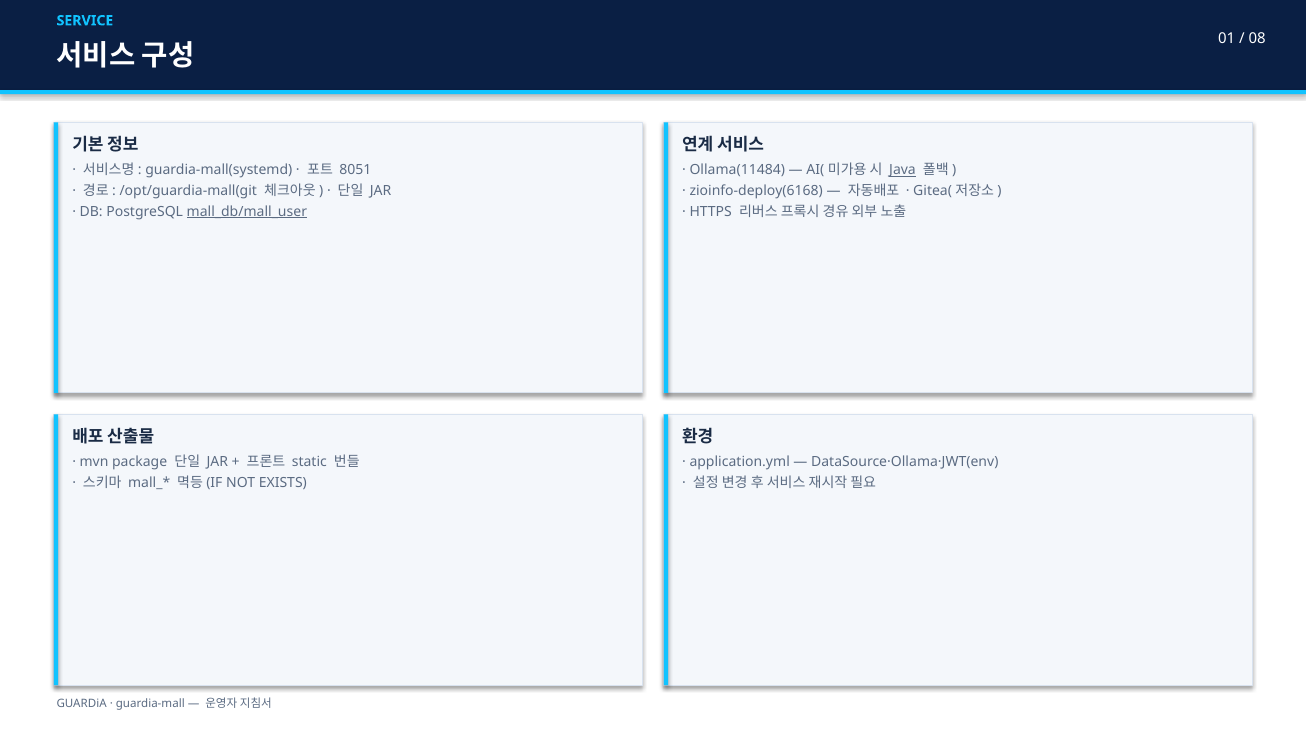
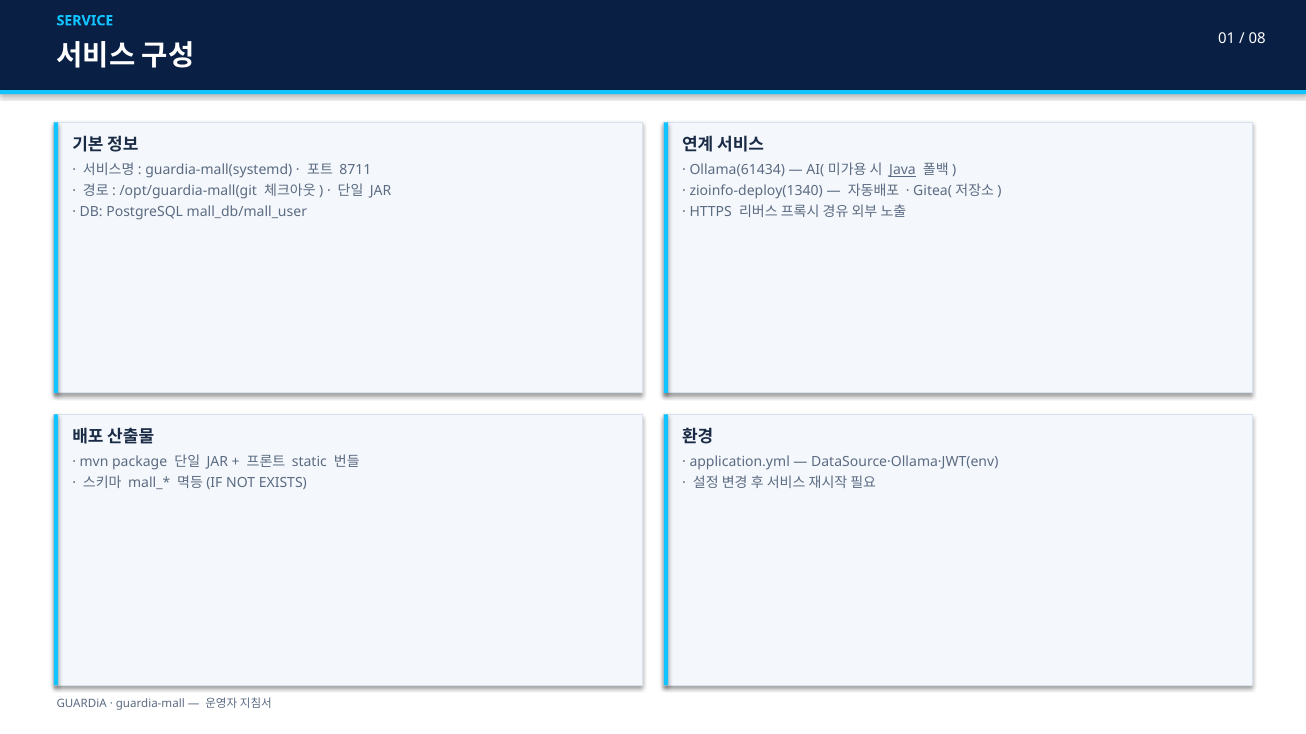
8051: 8051 -> 8711
Ollama(11484: Ollama(11484 -> Ollama(61434
zioinfo-deploy(6168: zioinfo-deploy(6168 -> zioinfo-deploy(1340
mall_db/mall_user underline: present -> none
